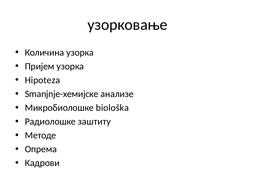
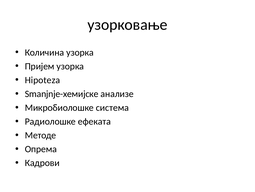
biološka: biološka -> система
заштиту: заштиту -> ефеката
